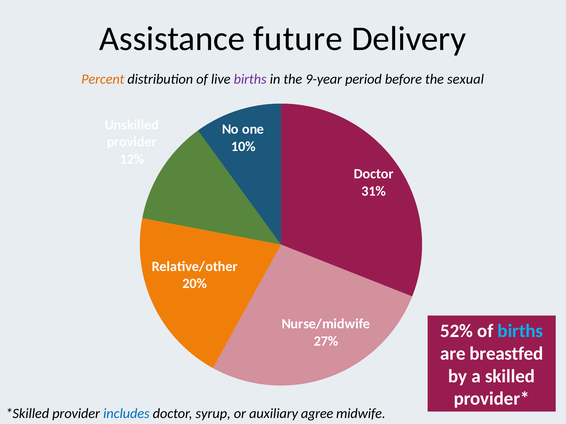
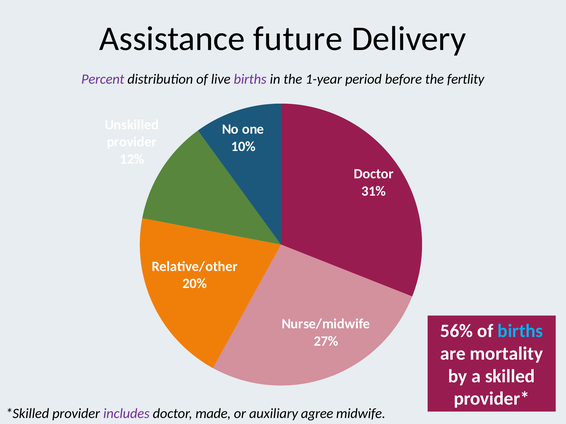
Percent colour: orange -> purple
9-year: 9-year -> 1-year
sexual: sexual -> fertlity
52%: 52% -> 56%
breastfed: breastfed -> mortality
includes colour: blue -> purple
syrup: syrup -> made
